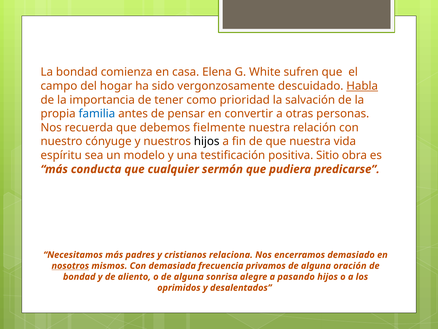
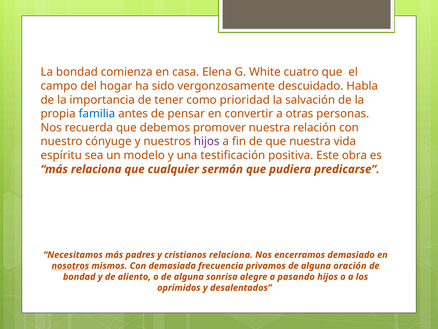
sufren: sufren -> cuatro
Habla underline: present -> none
fielmente: fielmente -> promover
hijos at (207, 141) colour: black -> purple
Sitio: Sitio -> Este
más conducta: conducta -> relaciona
